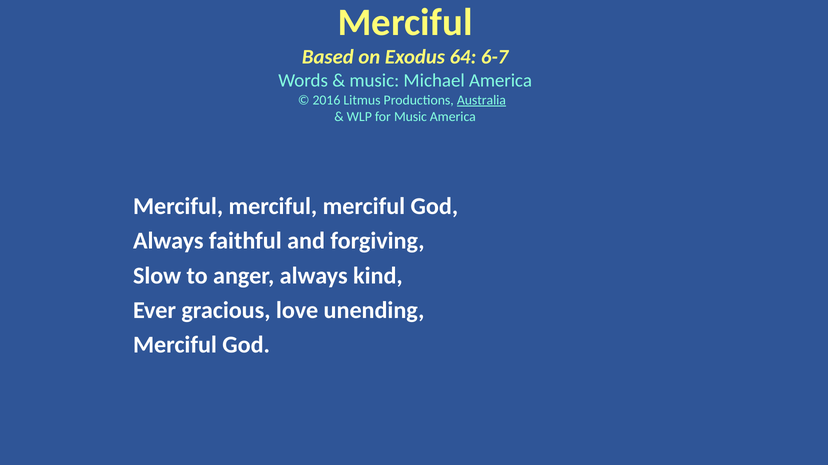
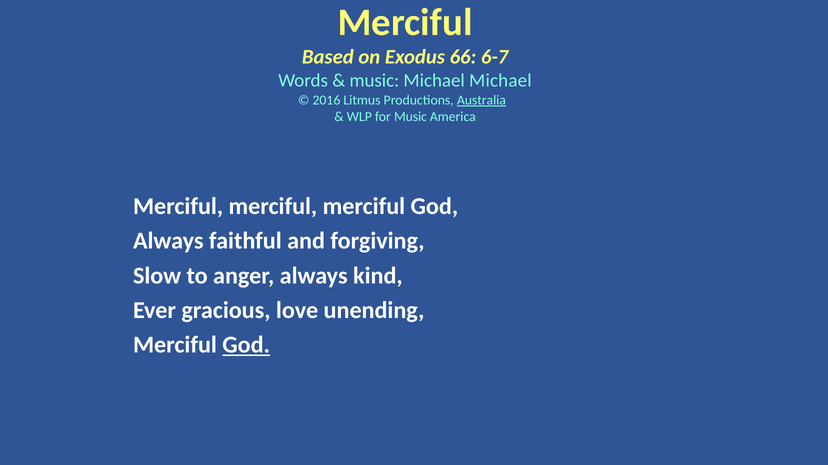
64: 64 -> 66
Michael America: America -> Michael
God at (246, 345) underline: none -> present
